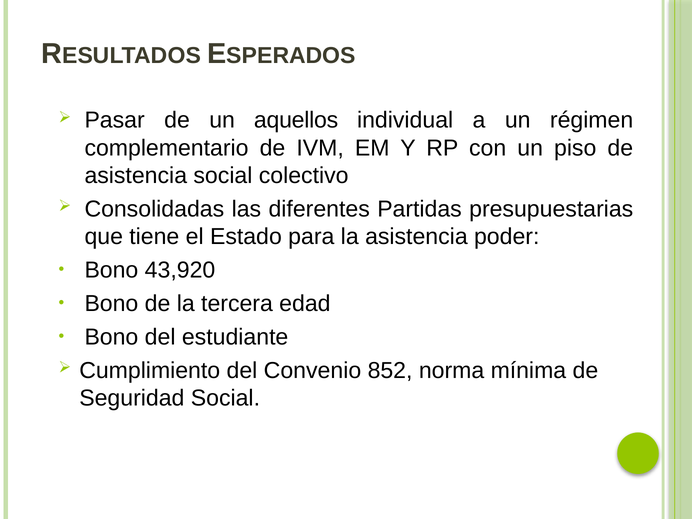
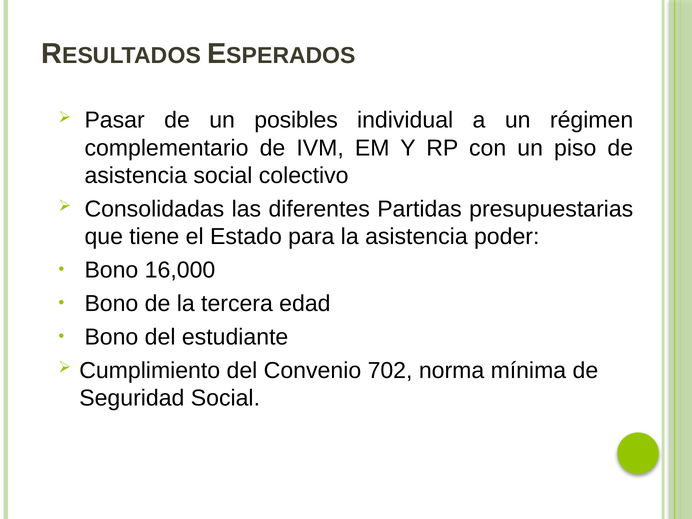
aquellos: aquellos -> posibles
43,920: 43,920 -> 16,000
852: 852 -> 702
